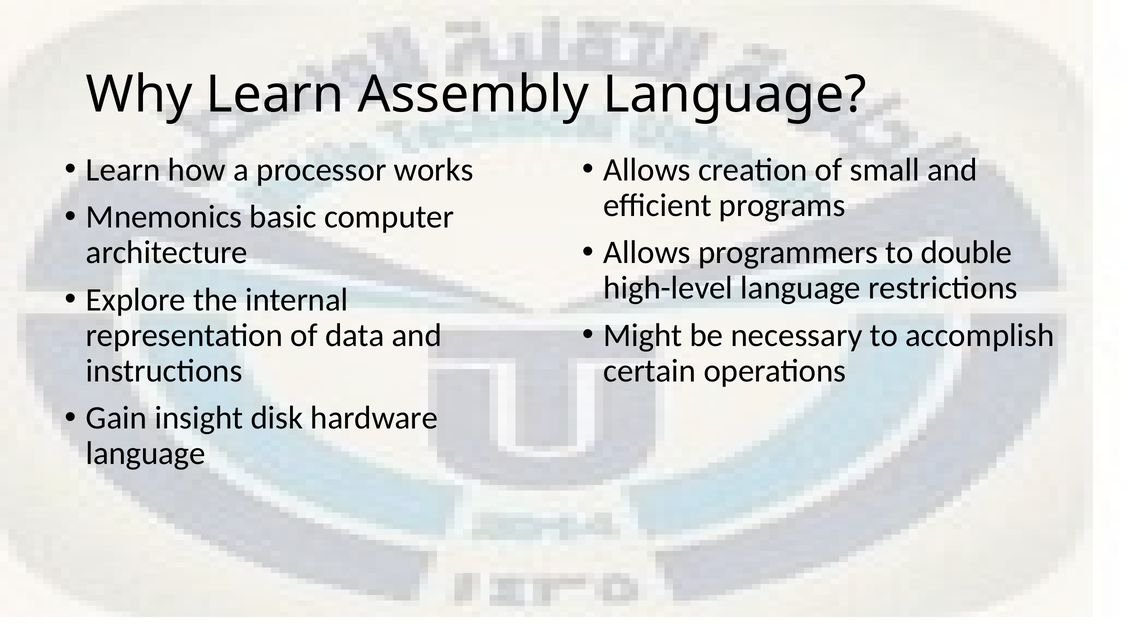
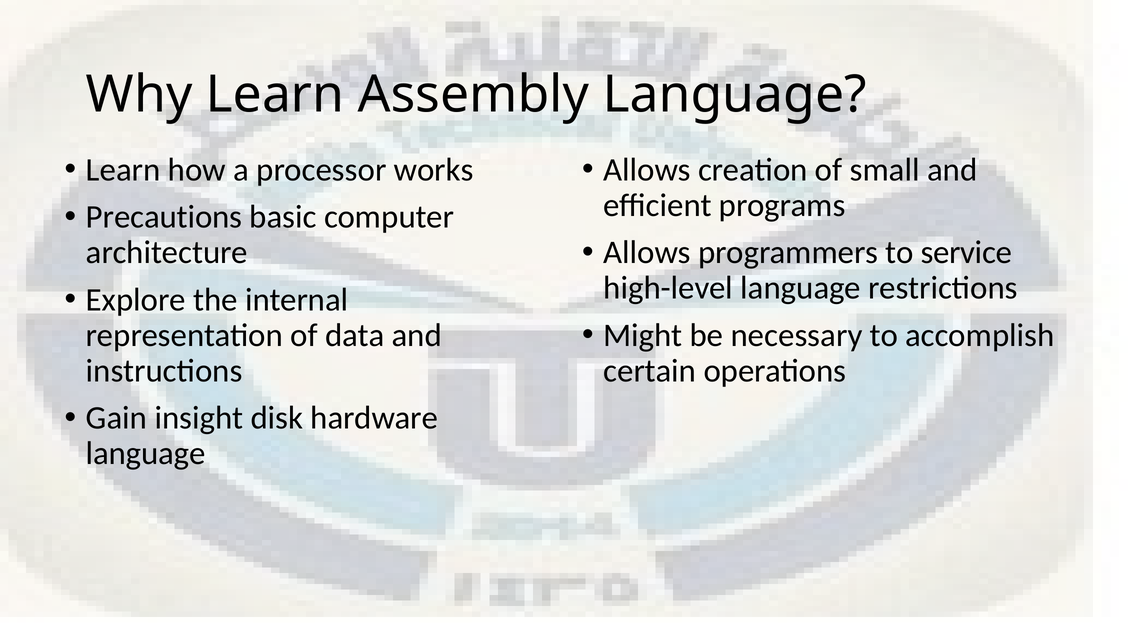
Mnemonics: Mnemonics -> Precautions
double: double -> service
